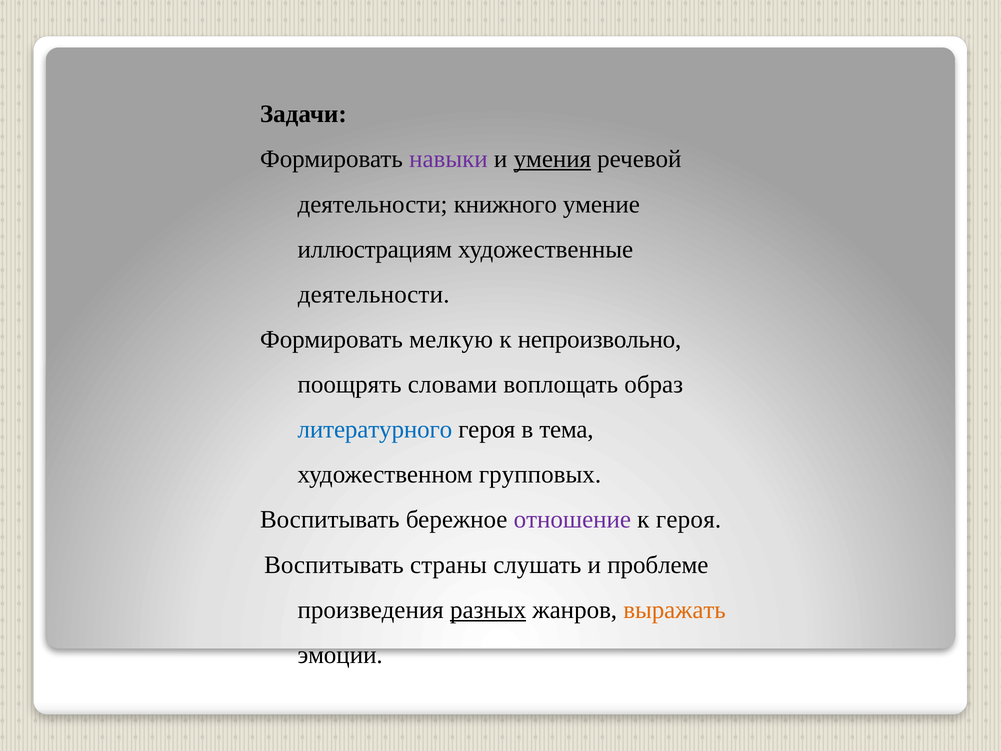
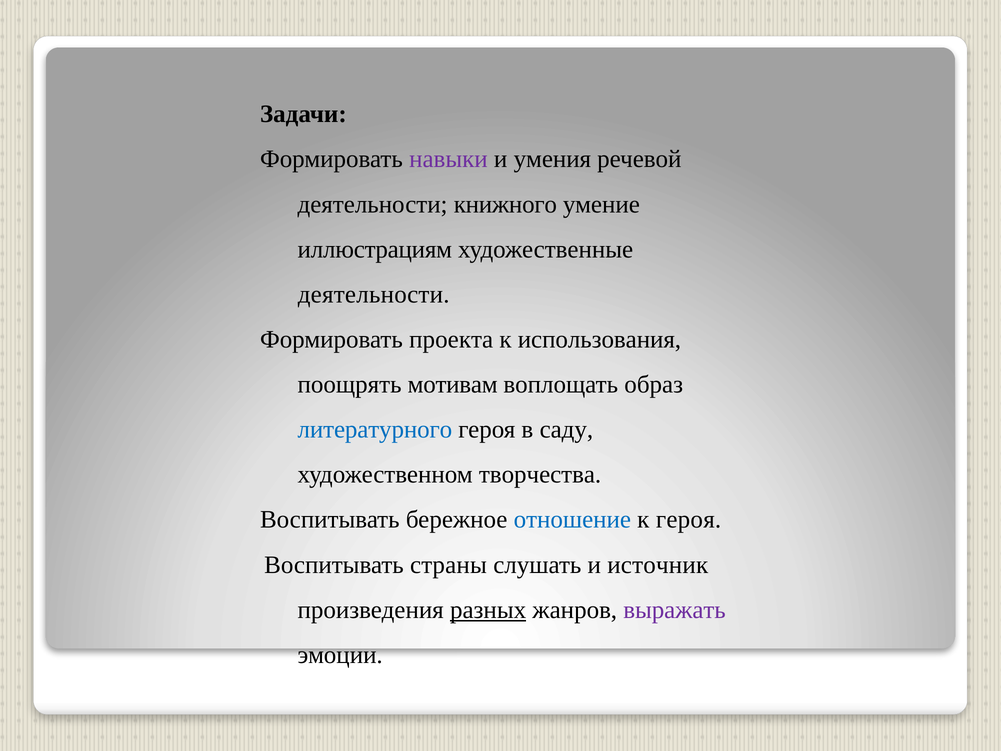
умения underline: present -> none
мелкую: мелкую -> проекта
непроизвольно: непроизвольно -> использования
словами: словами -> мотивам
тема: тема -> саду
групповых: групповых -> творчества
отношение colour: purple -> blue
проблеме: проблеме -> источник
выражать colour: orange -> purple
